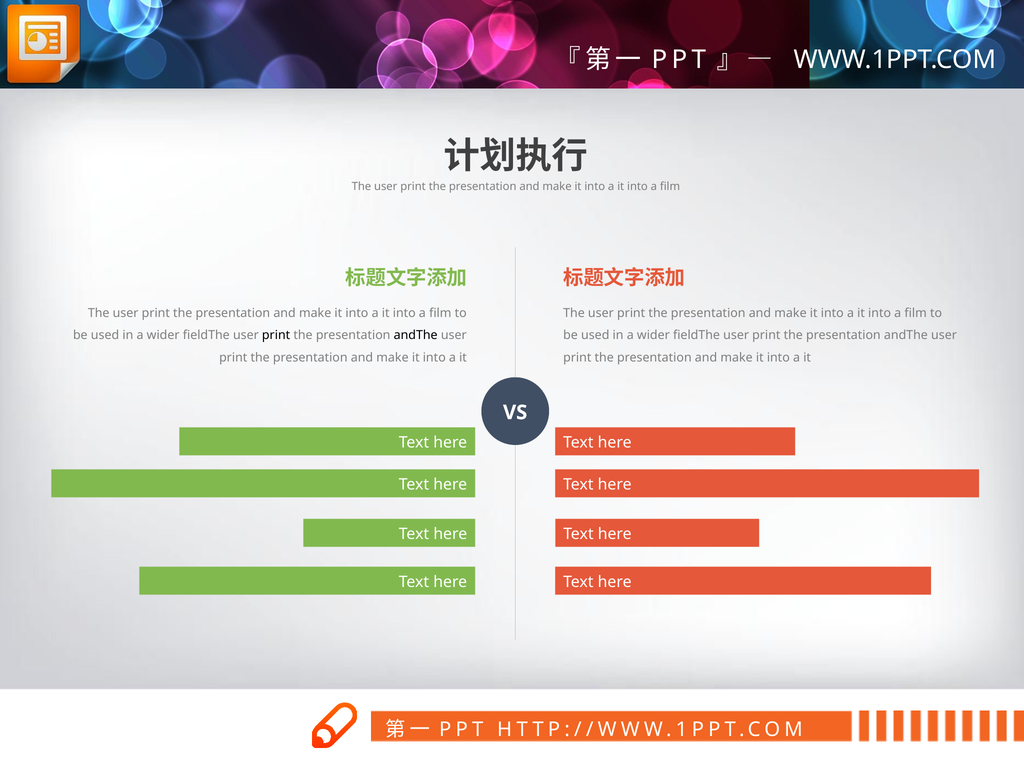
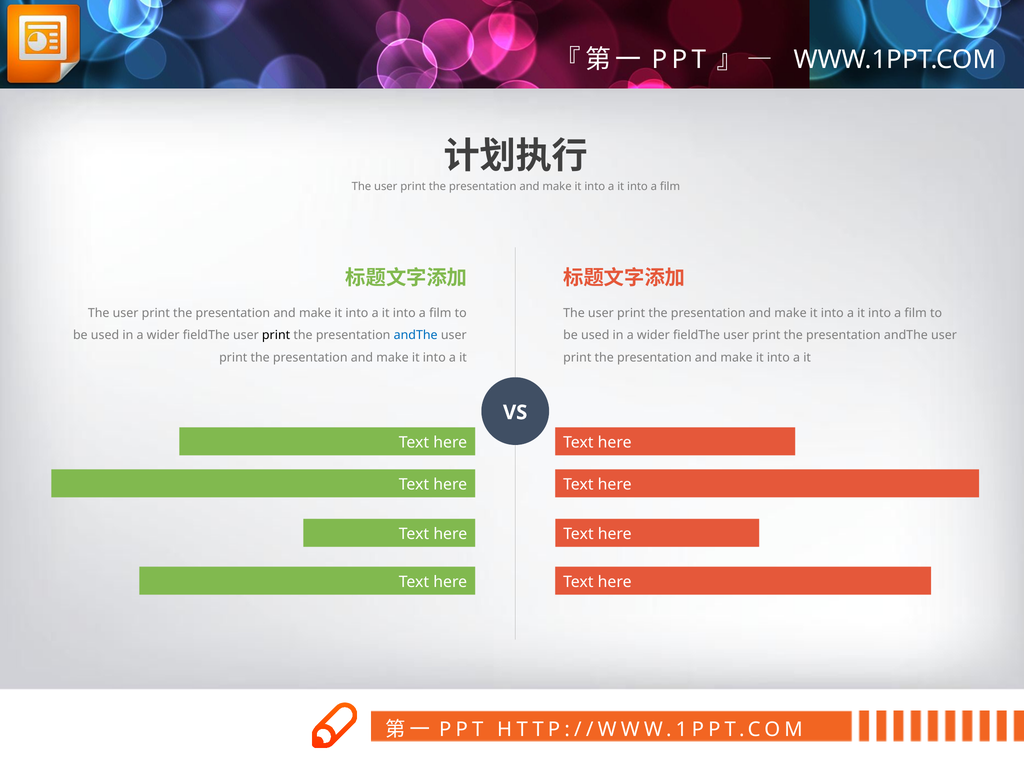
andThe at (416, 335) colour: black -> blue
